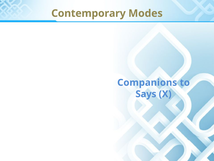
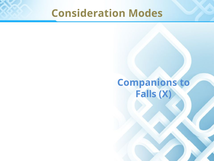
Contemporary: Contemporary -> Consideration
Says: Says -> Falls
